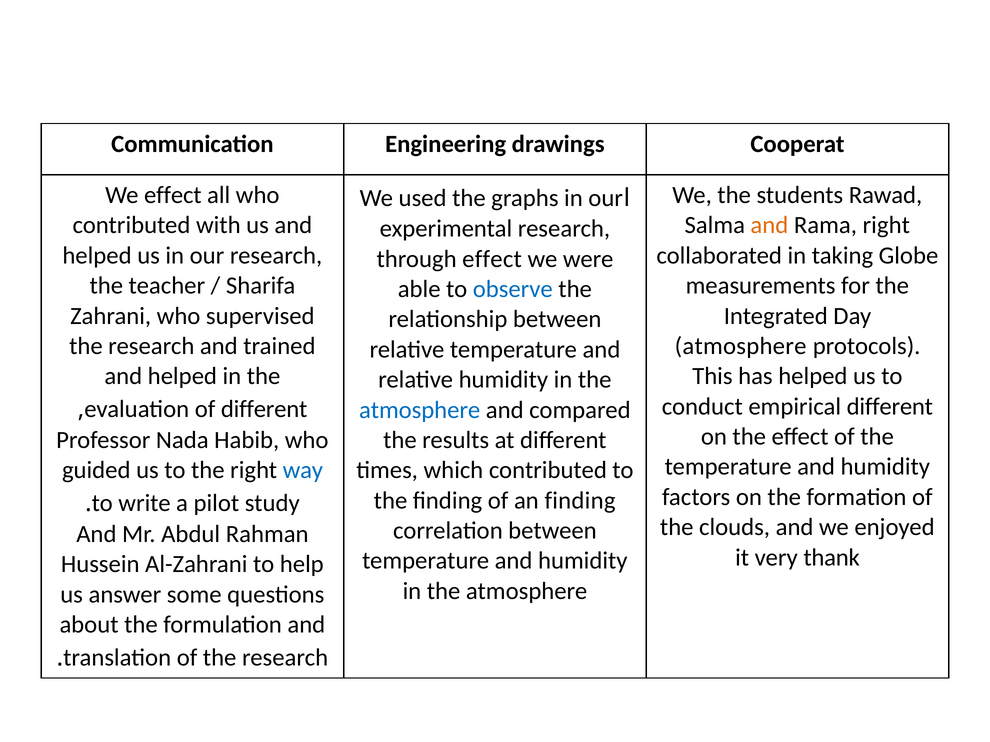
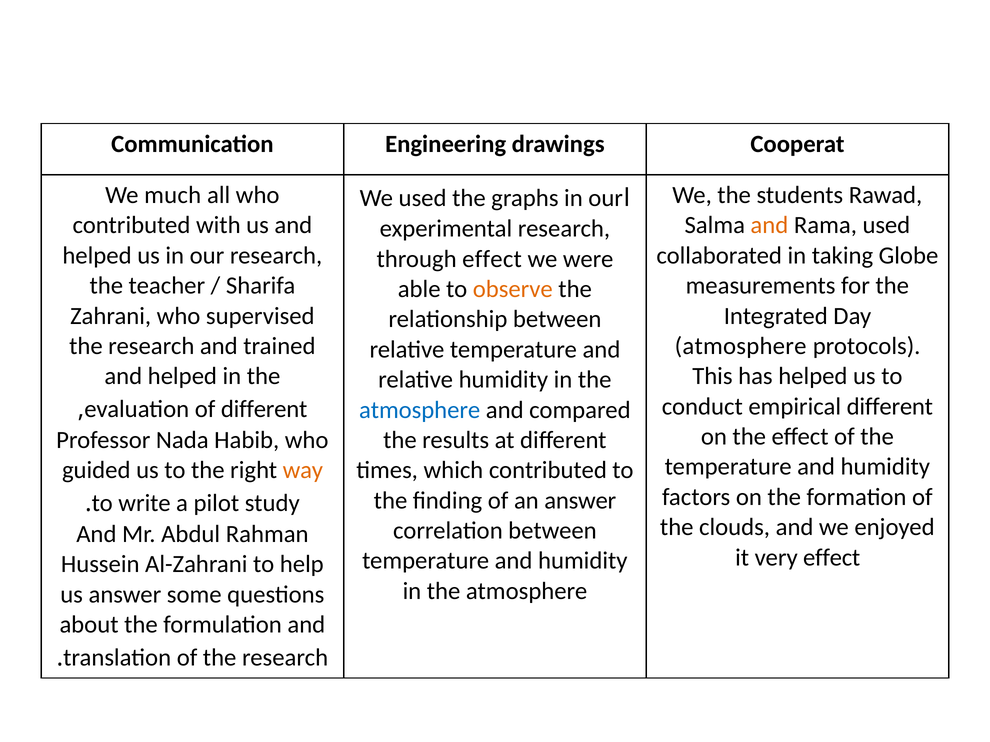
We effect: effect -> much
Rama right: right -> used
observe colour: blue -> orange
way colour: blue -> orange
an finding: finding -> answer
very thank: thank -> effect
